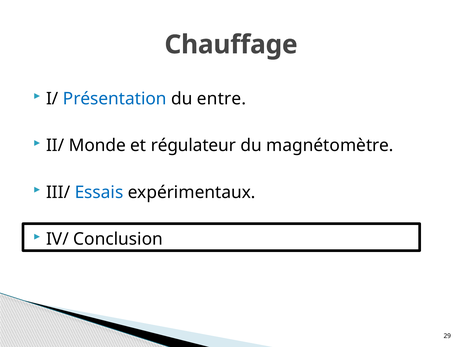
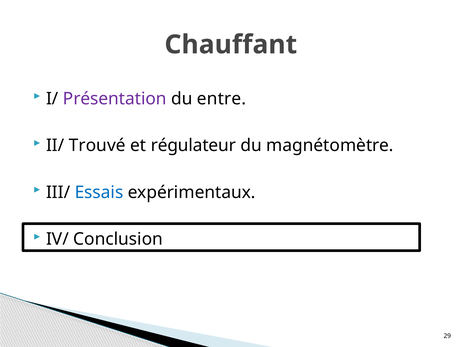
Chauffage: Chauffage -> Chauffant
Présentation colour: blue -> purple
Monde: Monde -> Trouvé
